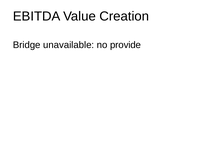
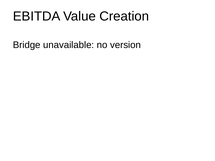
provide: provide -> version
